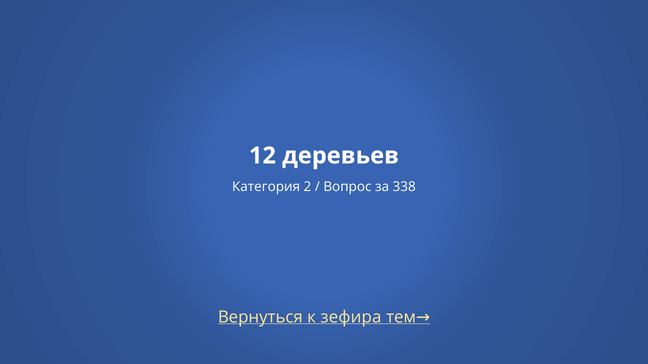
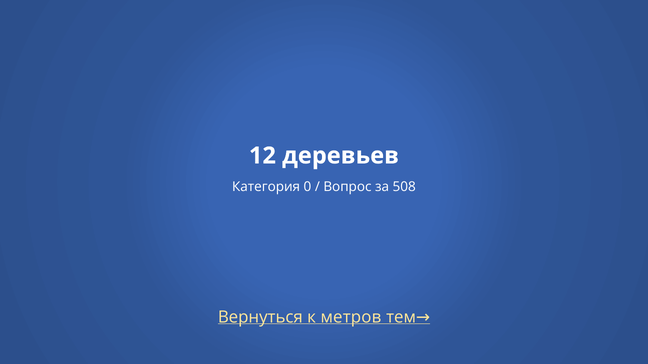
2: 2 -> 0
338: 338 -> 508
зефира: зефира -> метров
